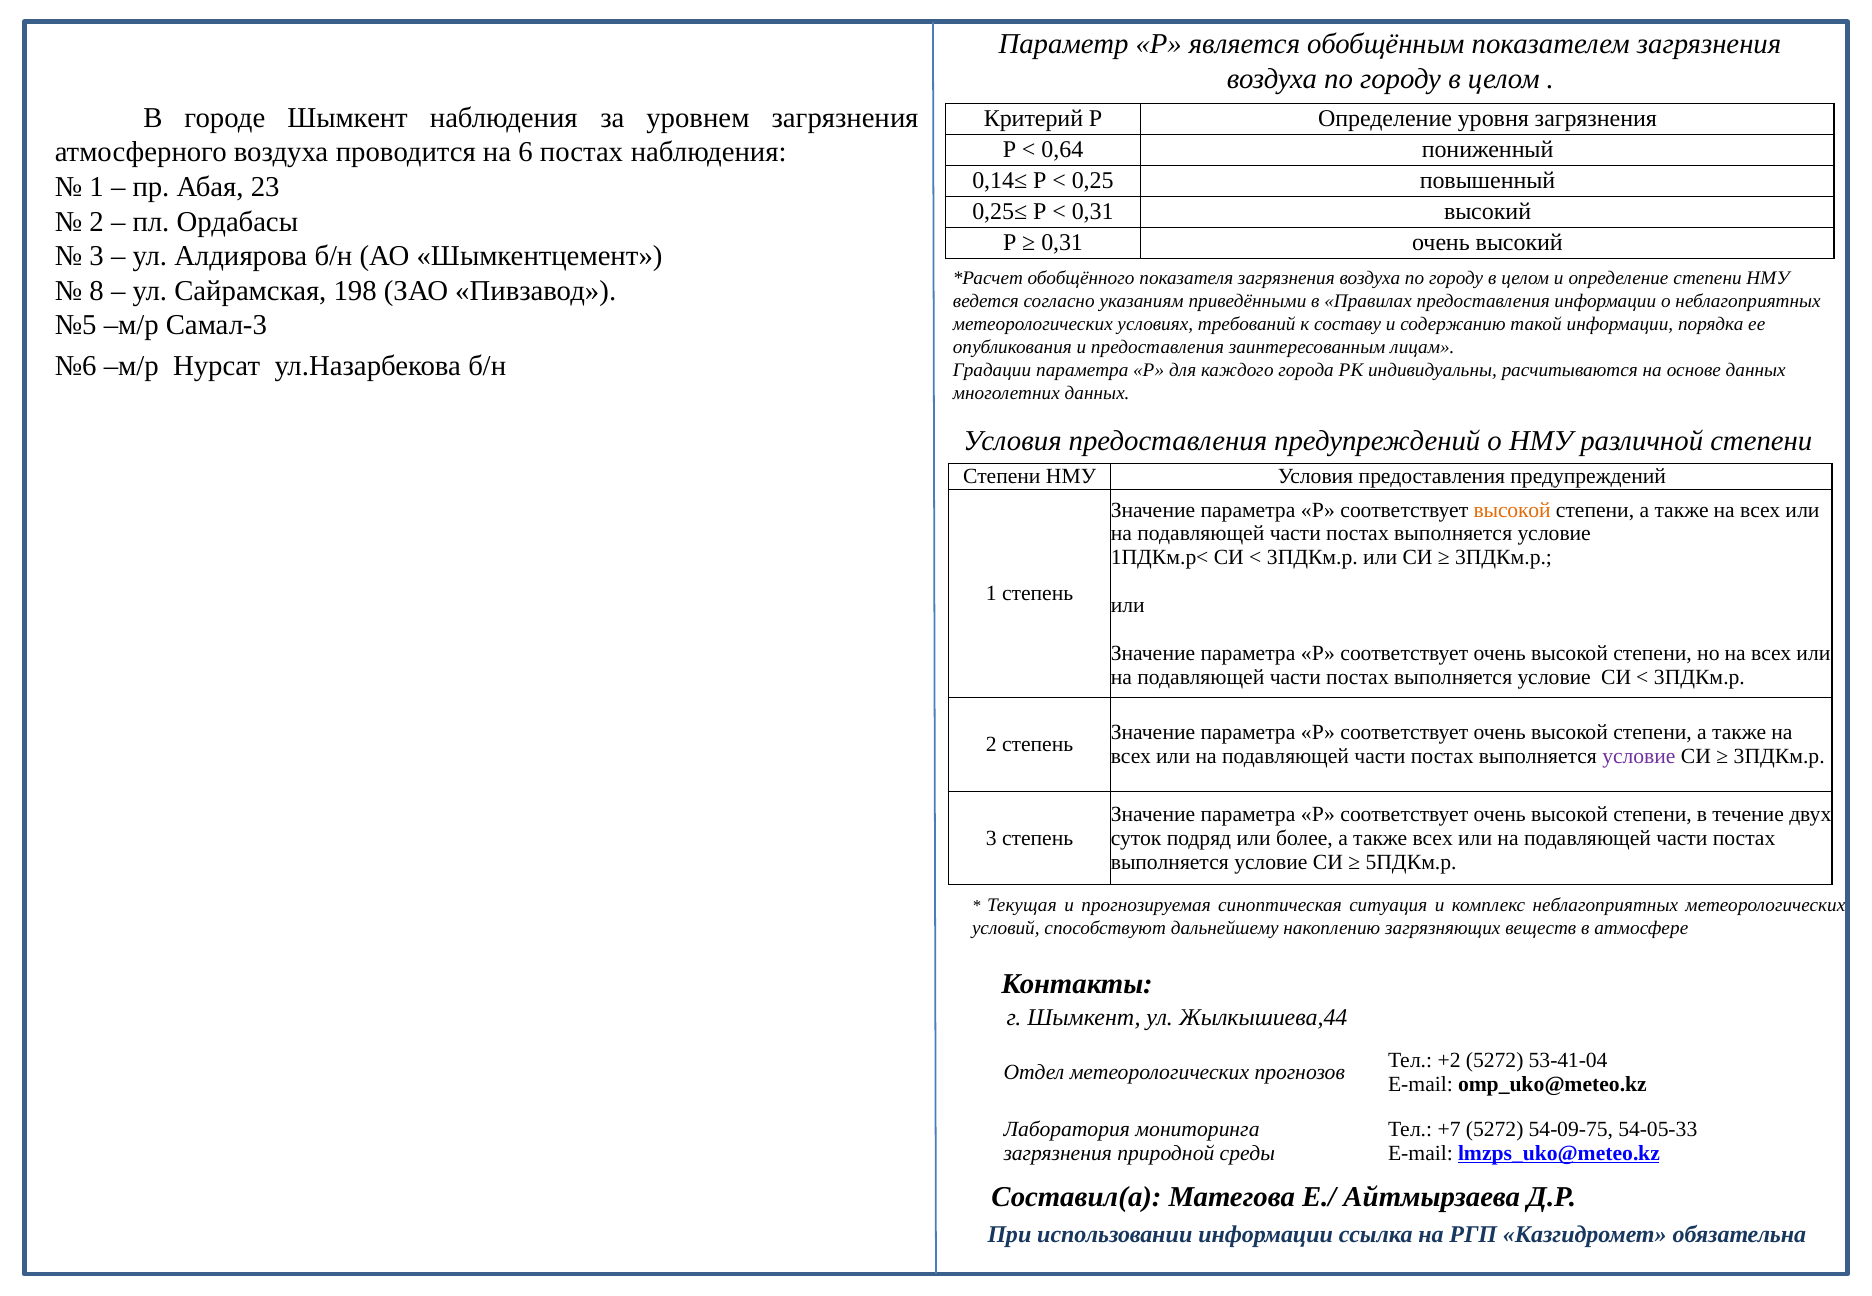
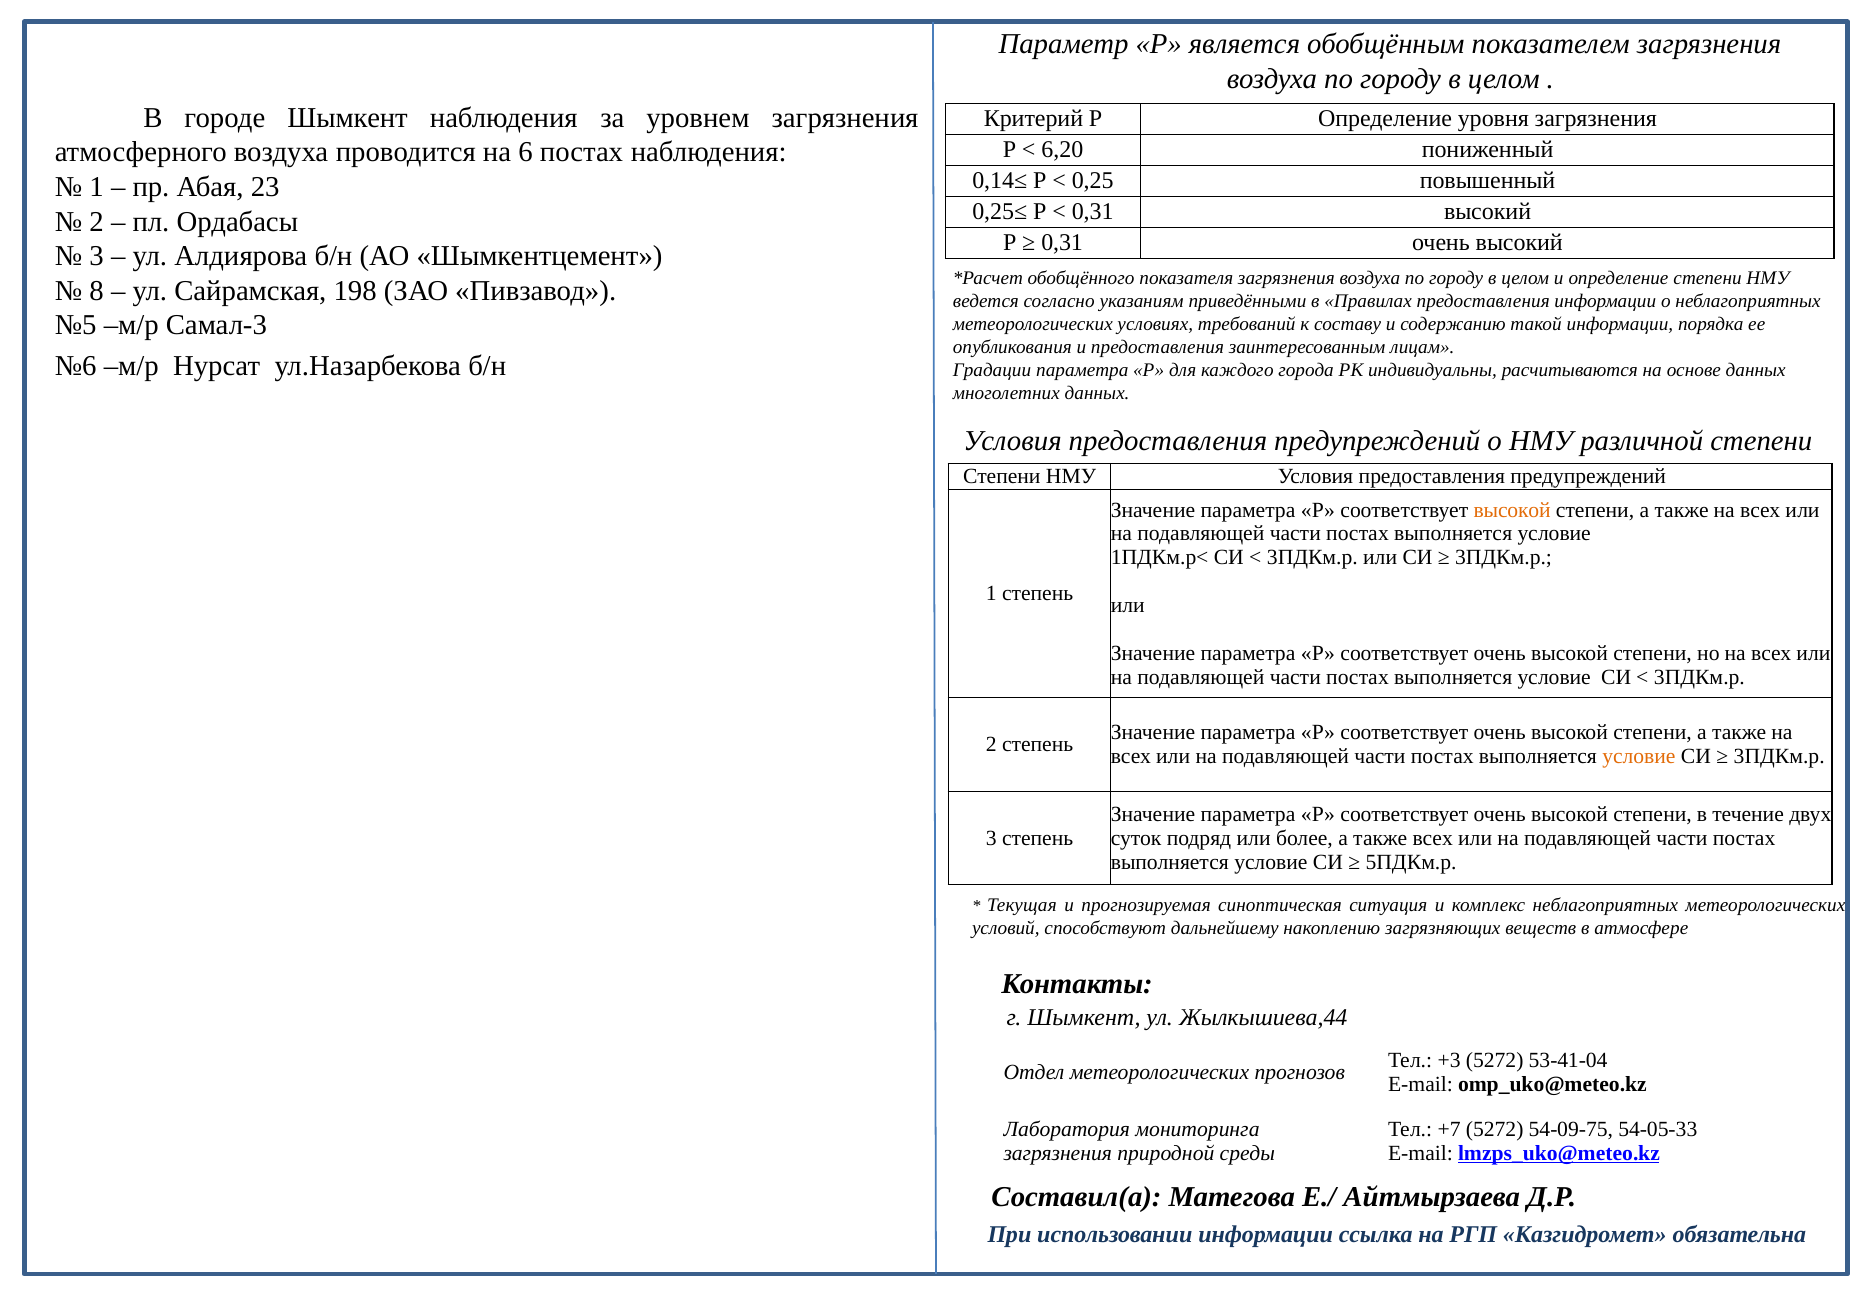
0,64: 0,64 -> 6,20
условие at (1639, 757) colour: purple -> orange
+2: +2 -> +3
